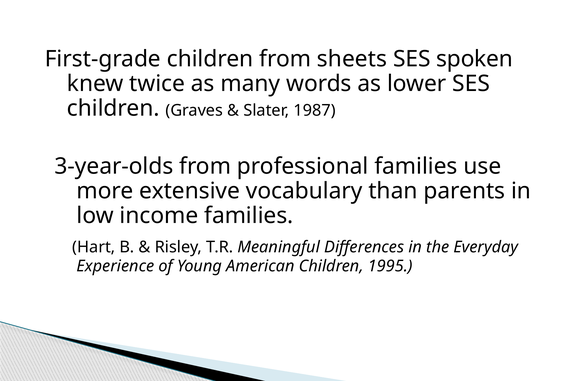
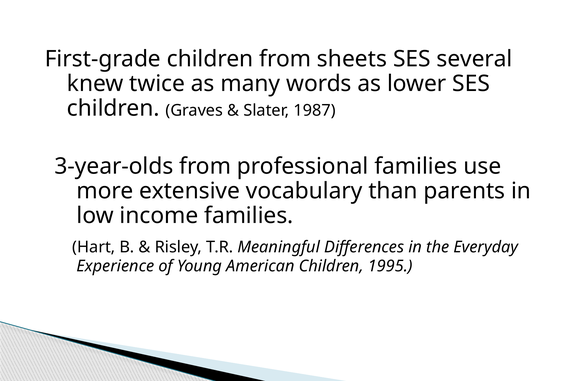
spoken: spoken -> several
